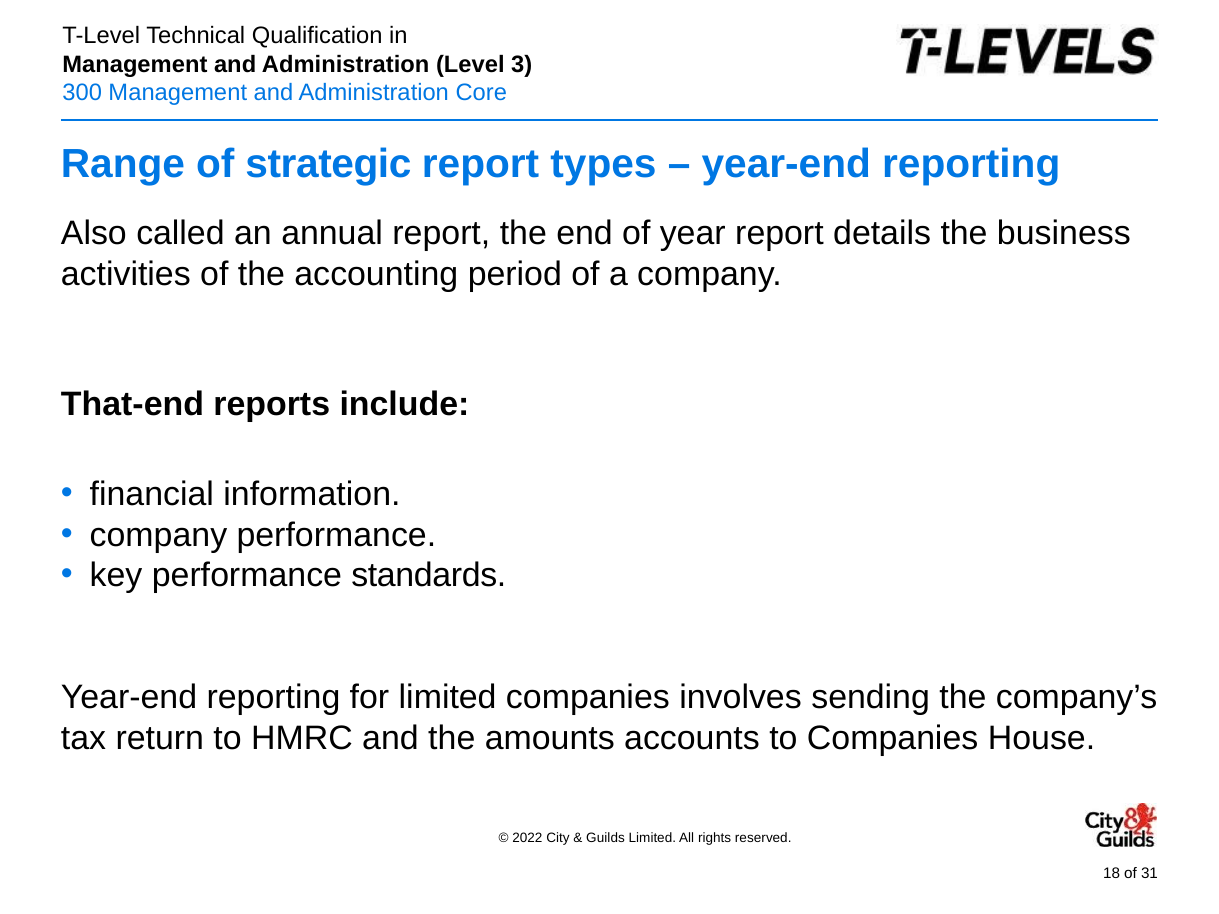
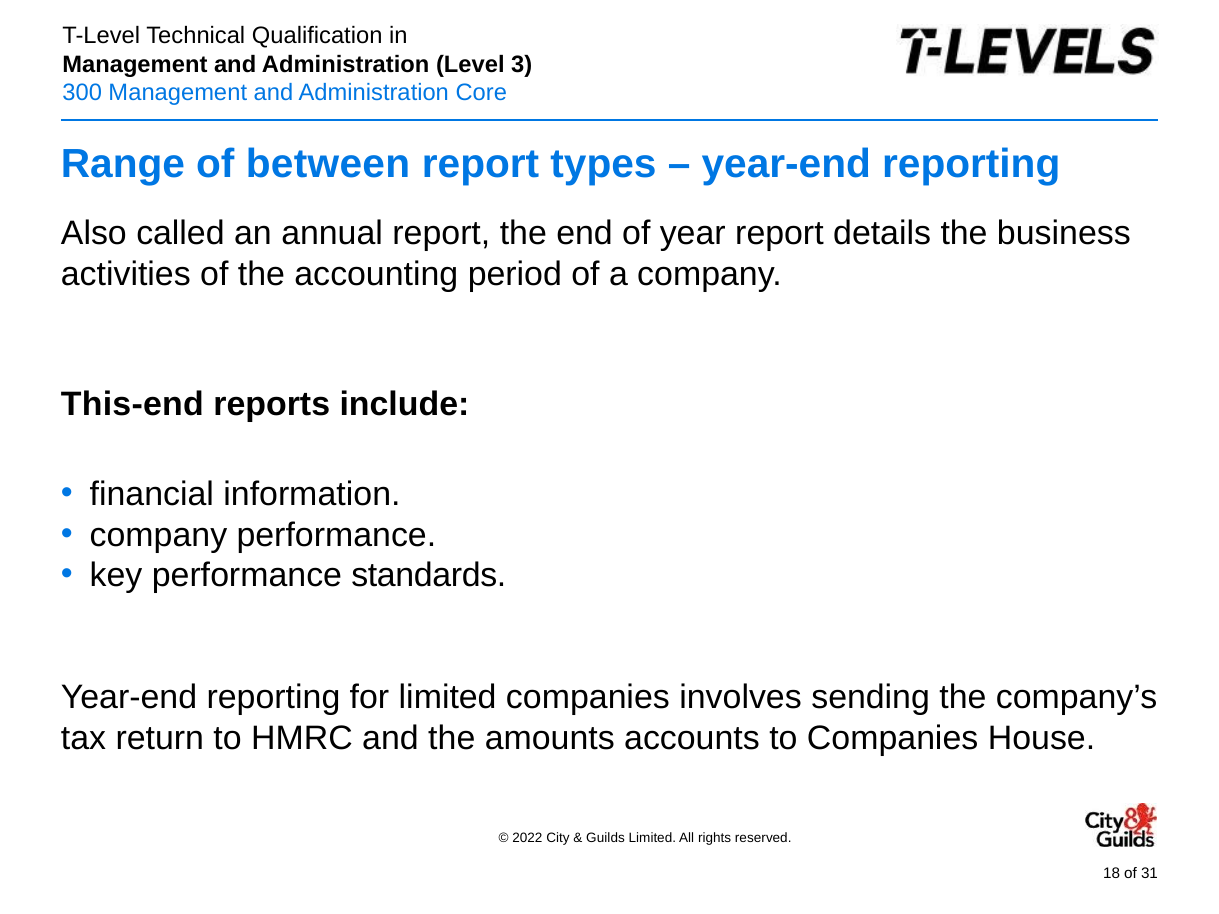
strategic: strategic -> between
That-end: That-end -> This-end
